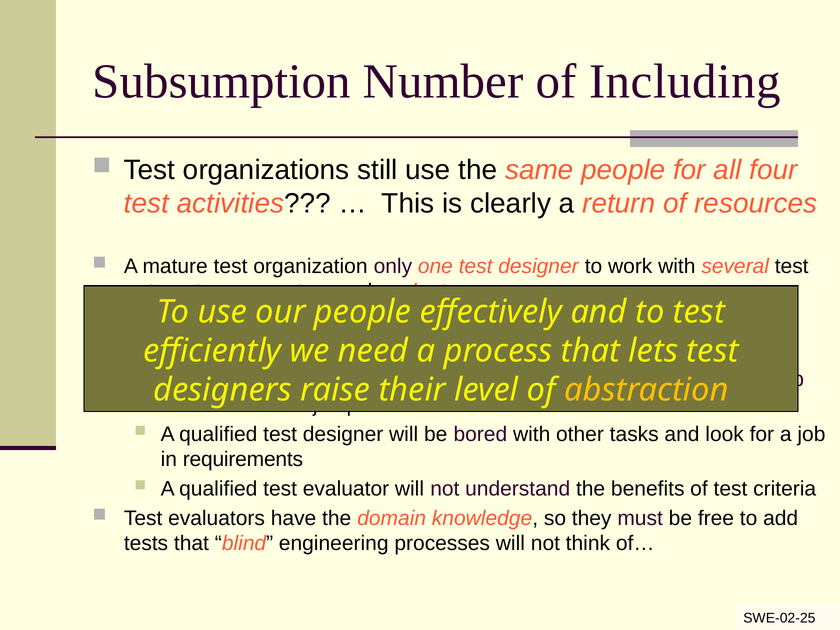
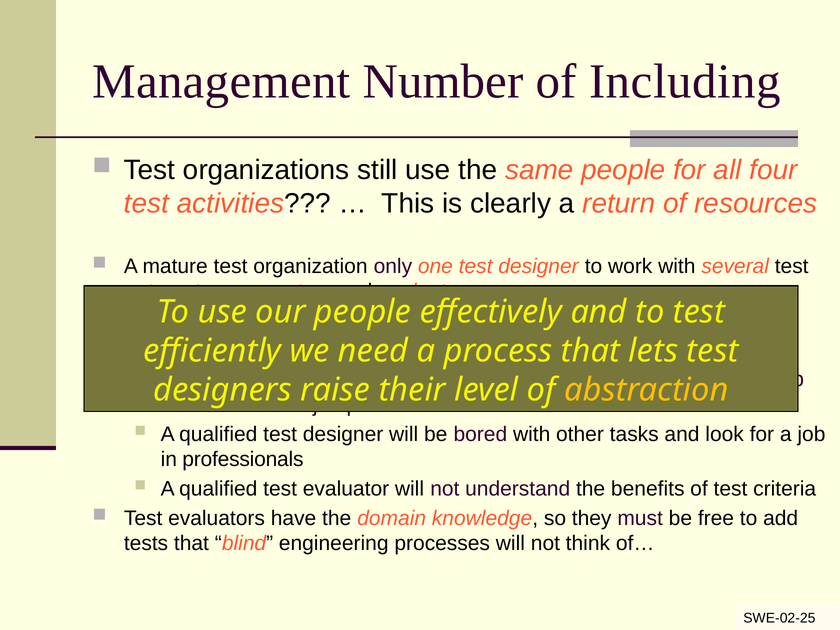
Subsumption: Subsumption -> Management
requirements: requirements -> professionals
